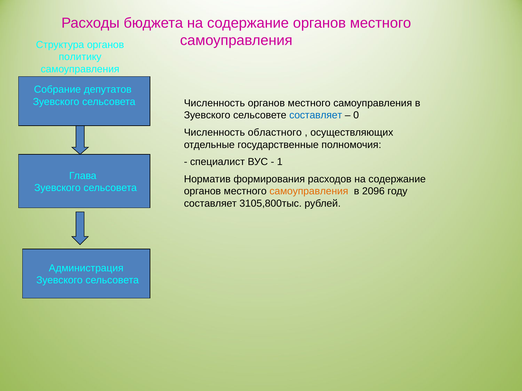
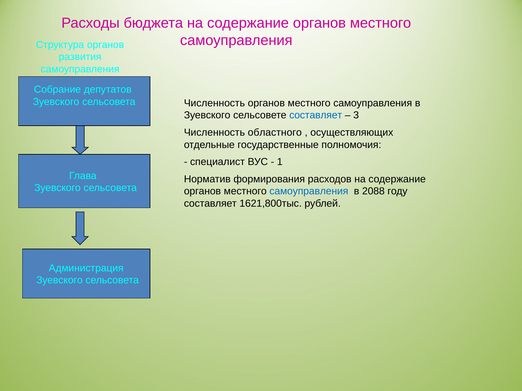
политику: политику -> развития
0: 0 -> 3
самоуправления at (309, 192) colour: orange -> blue
2096: 2096 -> 2088
3105,800тыс: 3105,800тыс -> 1621,800тыс
